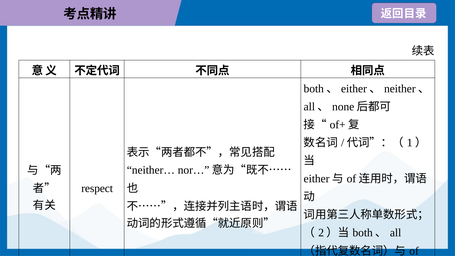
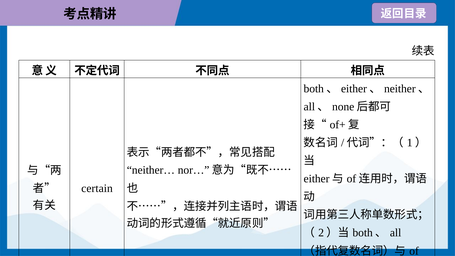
respect: respect -> certain
